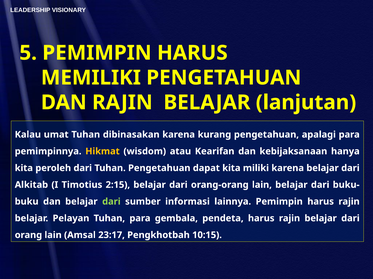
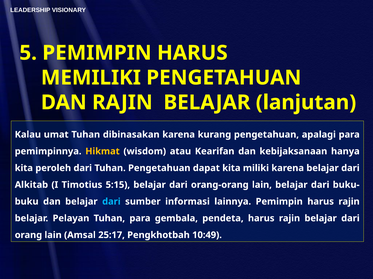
2:15: 2:15 -> 5:15
dari at (111, 202) colour: light green -> light blue
23:17: 23:17 -> 25:17
10:15: 10:15 -> 10:49
